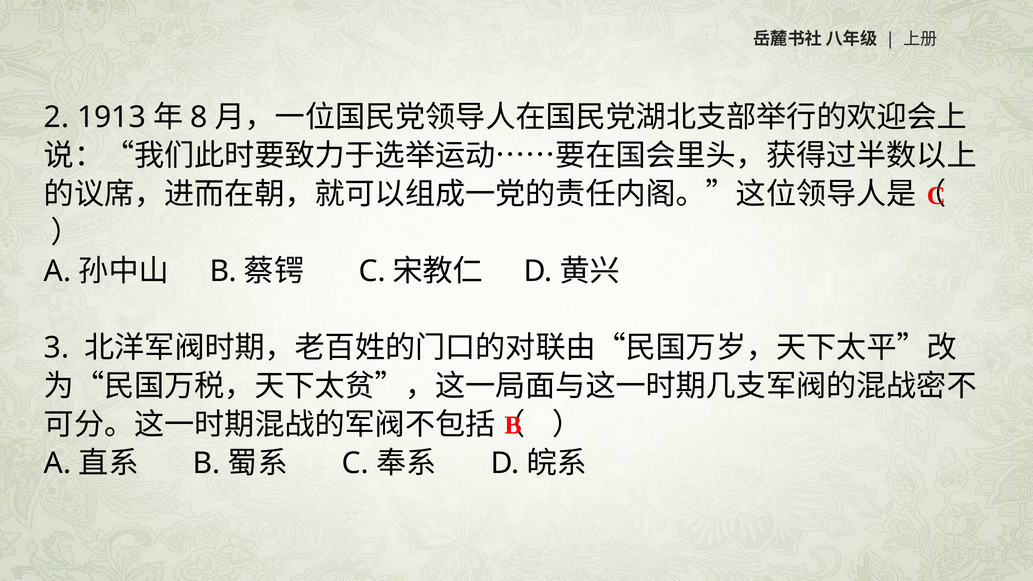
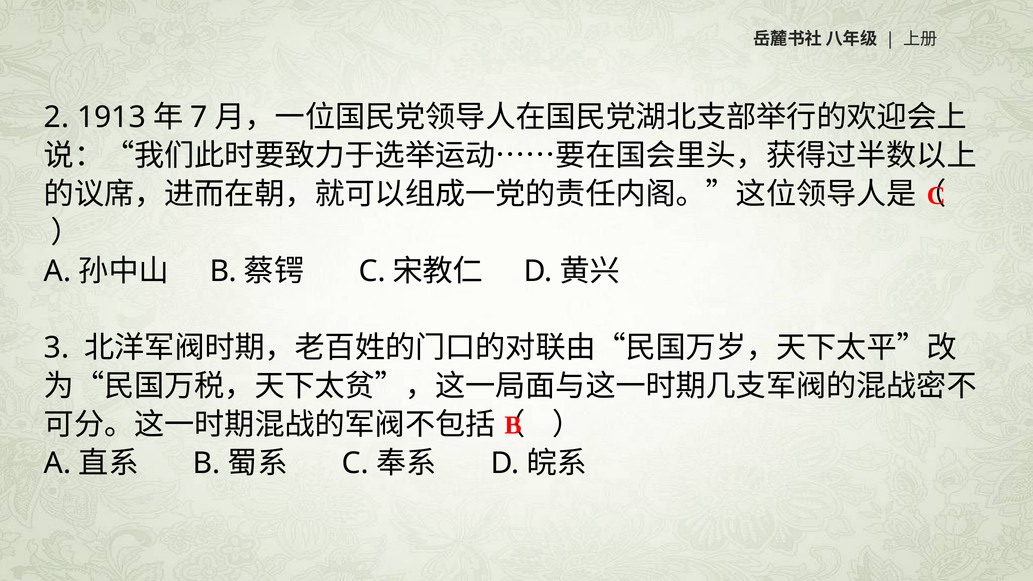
8: 8 -> 7
